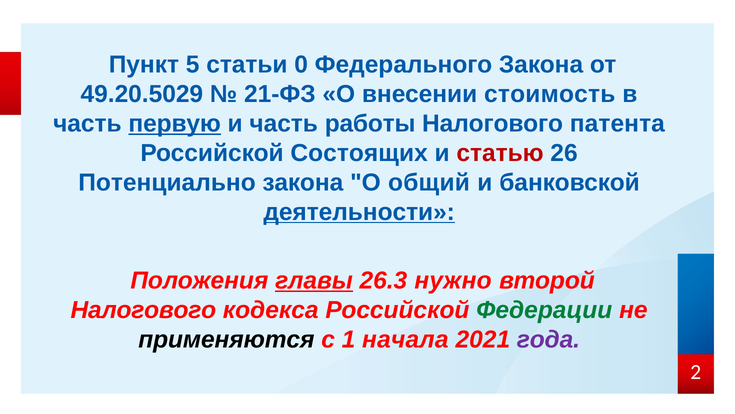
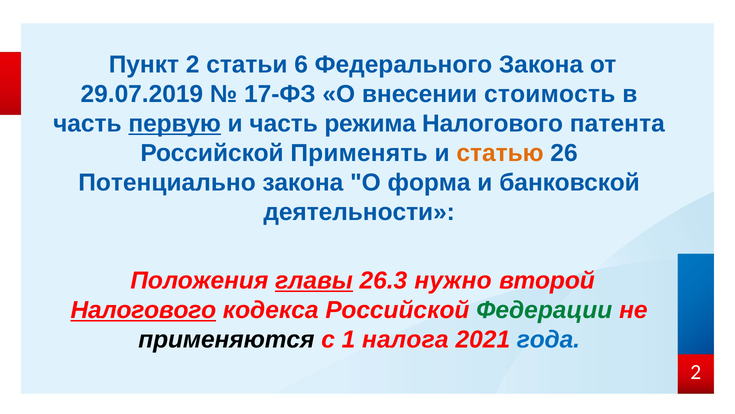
Пункт 5: 5 -> 2
0: 0 -> 6
49.20.5029: 49.20.5029 -> 29.07.2019
21-ФЗ: 21-ФЗ -> 17-ФЗ
работы: работы -> режима
Состоящих: Состоящих -> Применять
статью colour: red -> orange
общий: общий -> форма
деятельности underline: present -> none
Налогового at (143, 310) underline: none -> present
начала: начала -> налога
года colour: purple -> blue
